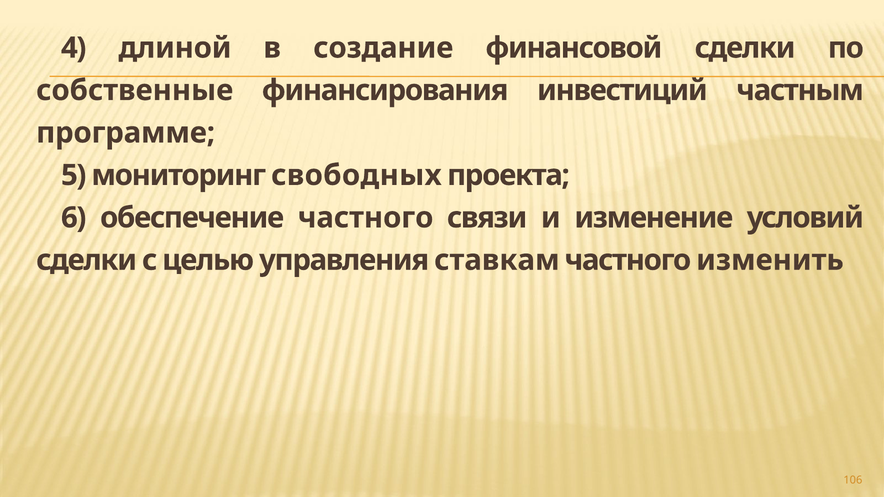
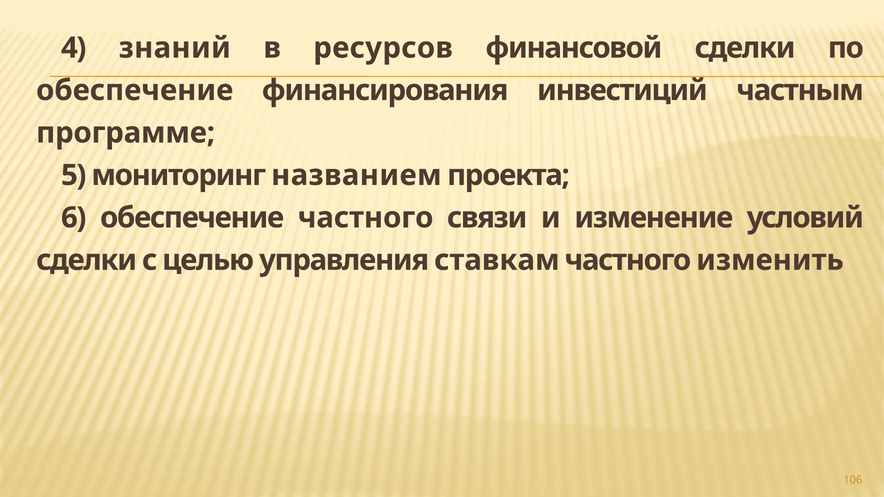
длиной: длиной -> знаний
создание: создание -> ресурсов
собственные at (135, 90): собственные -> обеспечение
свободных: свободных -> названием
